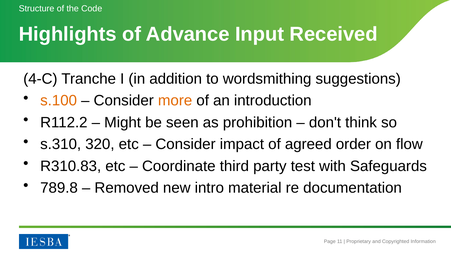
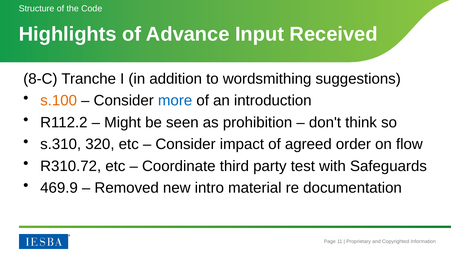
4-C: 4-C -> 8-C
more colour: orange -> blue
R310.83: R310.83 -> R310.72
789.8: 789.8 -> 469.9
